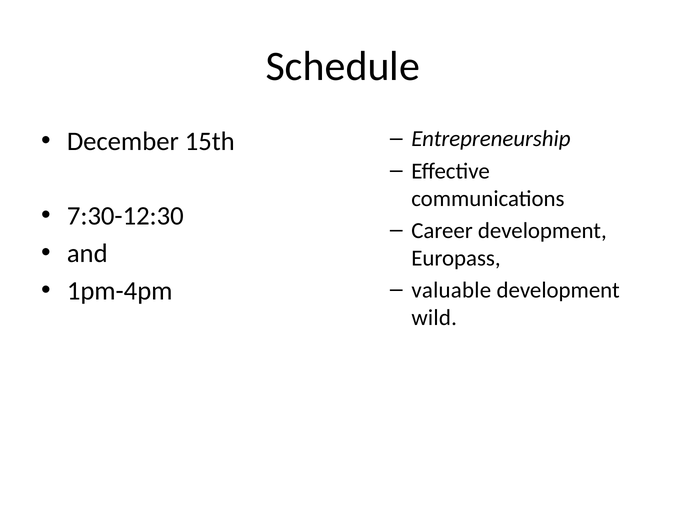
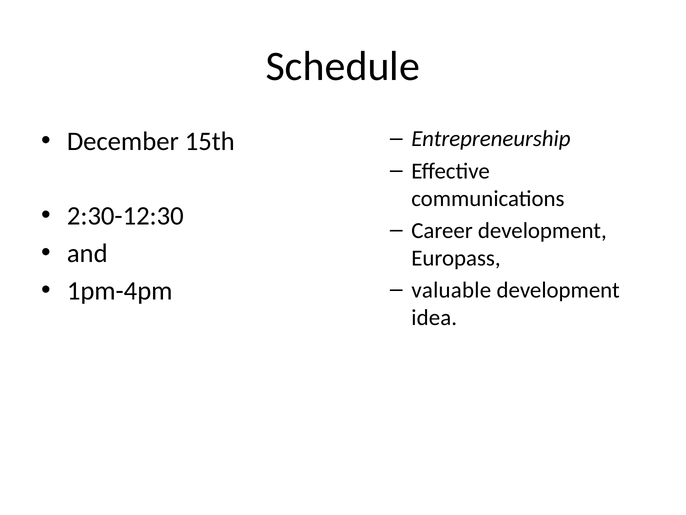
7:30-12:30: 7:30-12:30 -> 2:30-12:30
wild: wild -> idea
